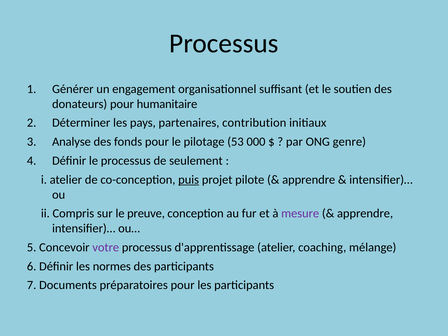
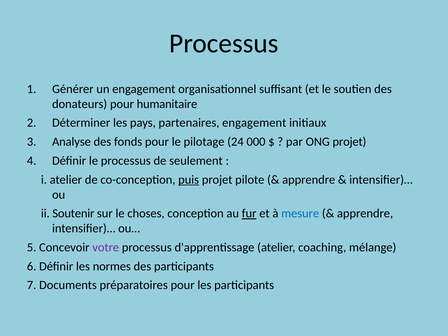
partenaires contribution: contribution -> engagement
53: 53 -> 24
ONG genre: genre -> projet
Compris: Compris -> Soutenir
preuve: preuve -> choses
fur underline: none -> present
mesure colour: purple -> blue
